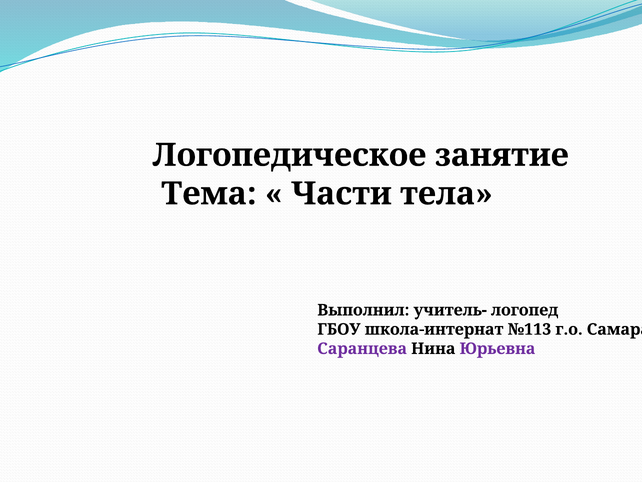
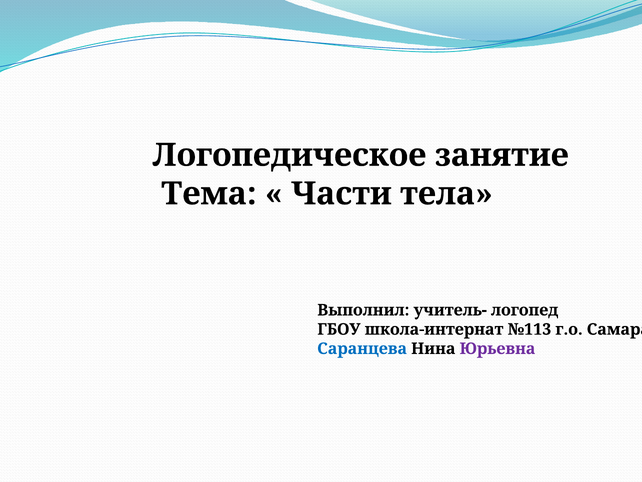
Саранцева colour: purple -> blue
